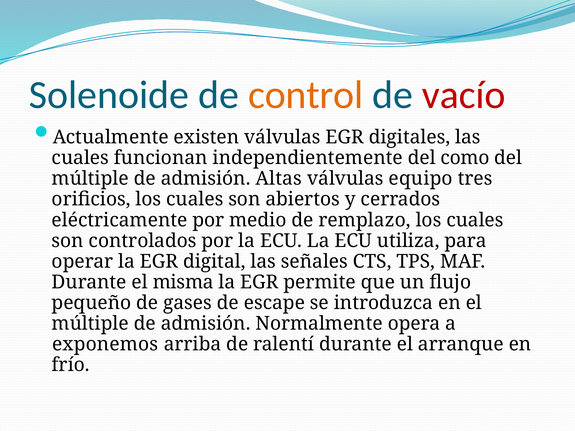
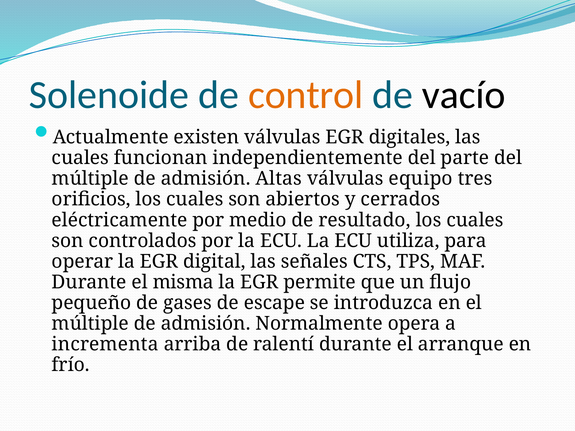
vacío colour: red -> black
como: como -> parte
remplazo: remplazo -> resultado
exponemos: exponemos -> incrementa
